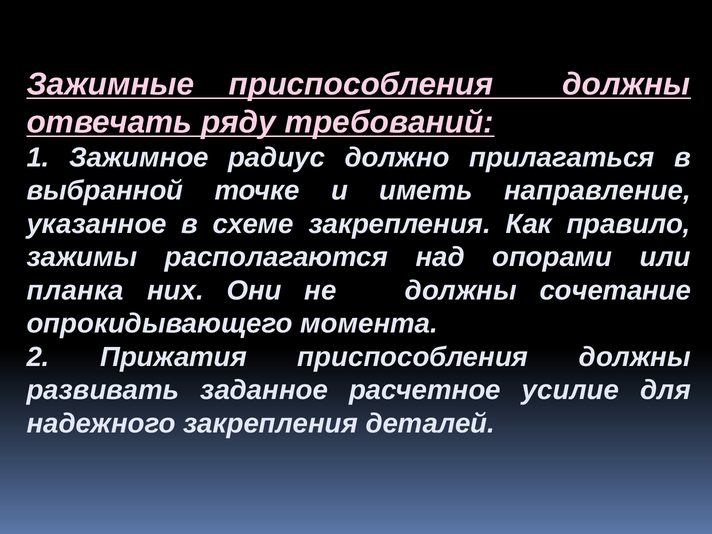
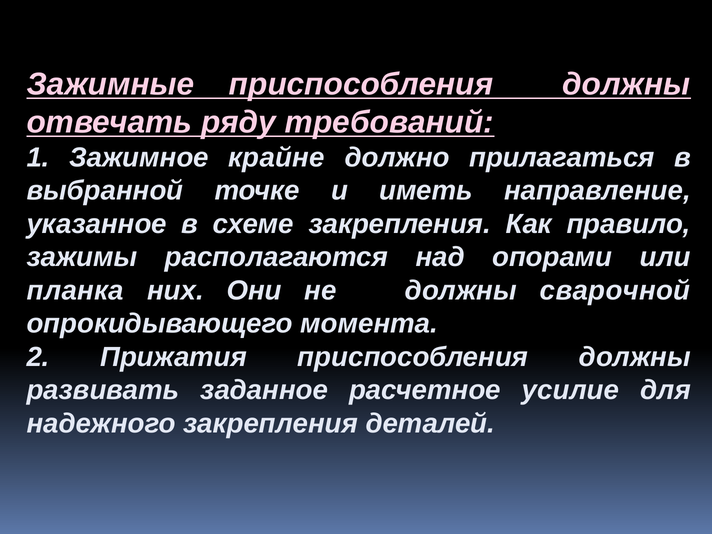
радиус: радиус -> крайне
сочетание: сочетание -> сварочной
